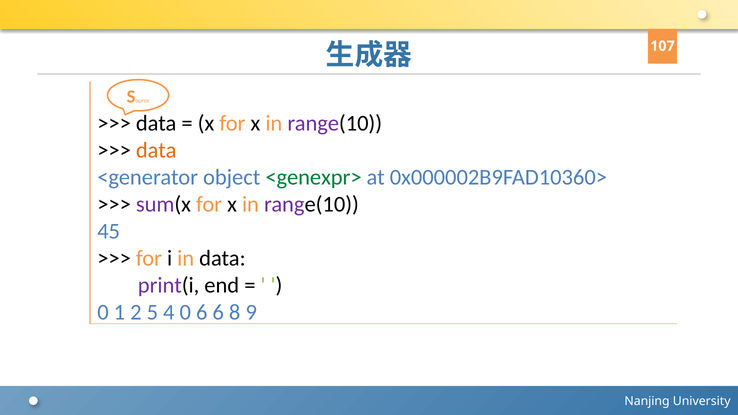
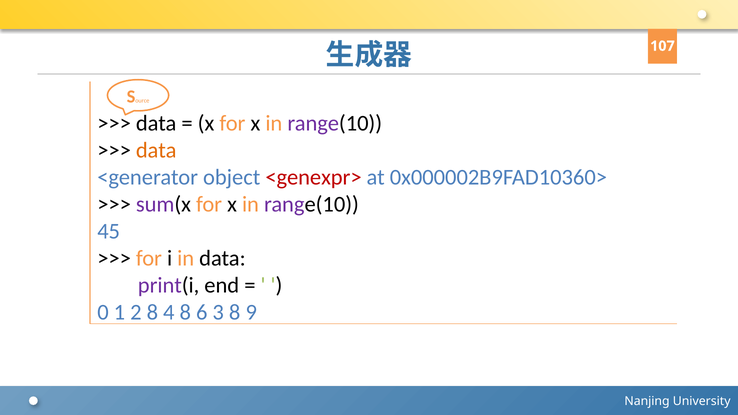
<genexpr> colour: green -> red
2 5: 5 -> 8
4 0: 0 -> 8
6 6: 6 -> 3
